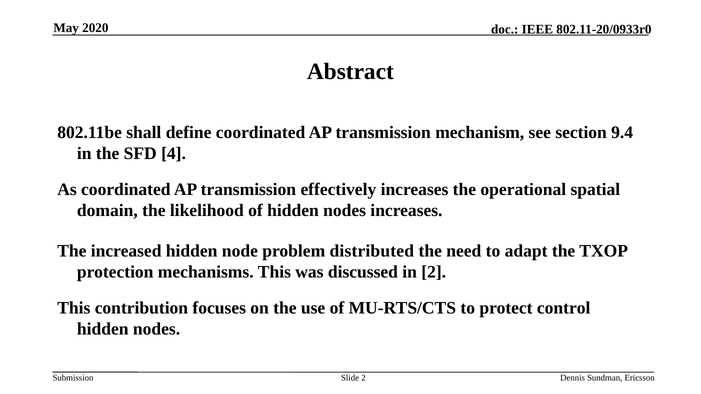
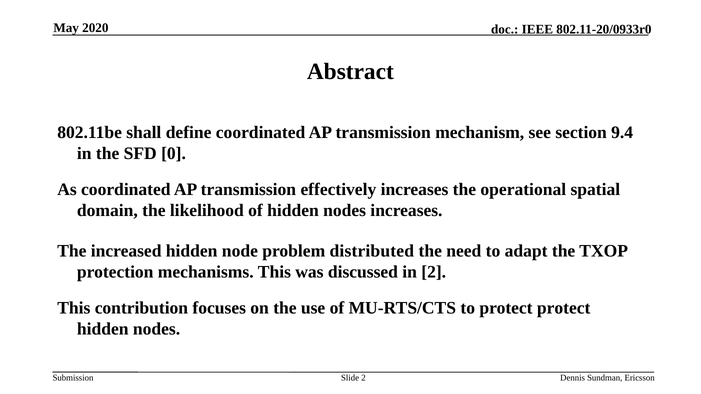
4: 4 -> 0
protect control: control -> protect
